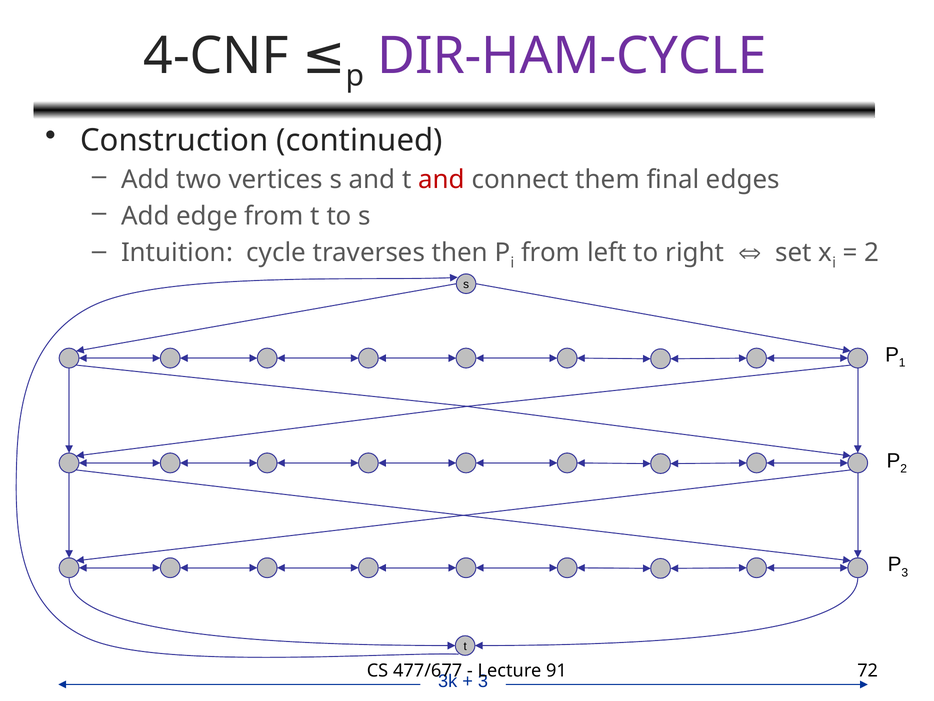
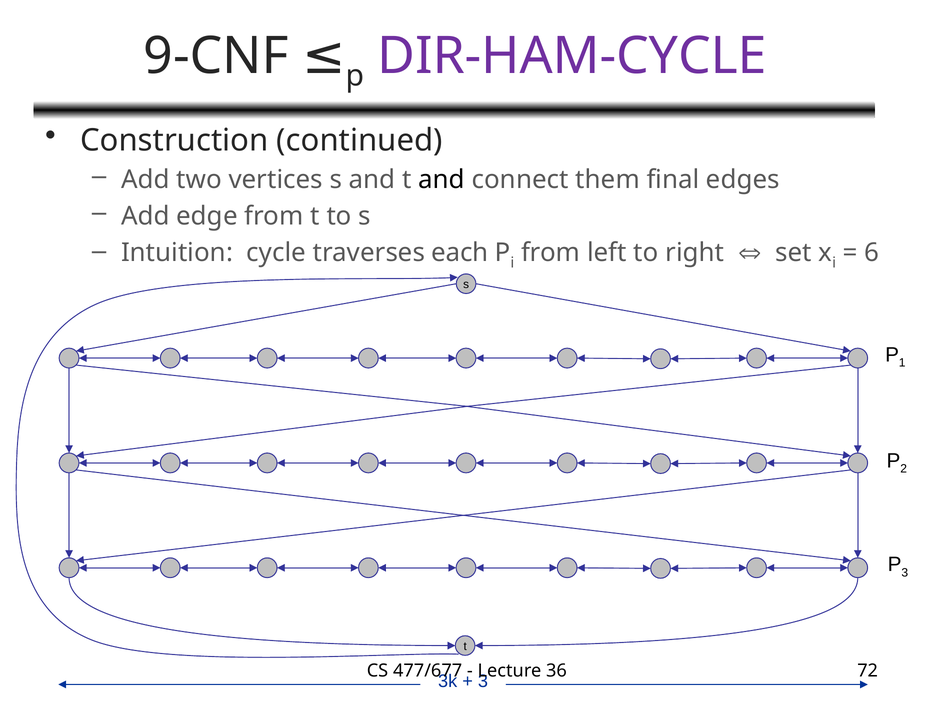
4-CNF: 4-CNF -> 9-CNF
and at (442, 180) colour: red -> black
then: then -> each
2 at (872, 252): 2 -> 6
91: 91 -> 36
